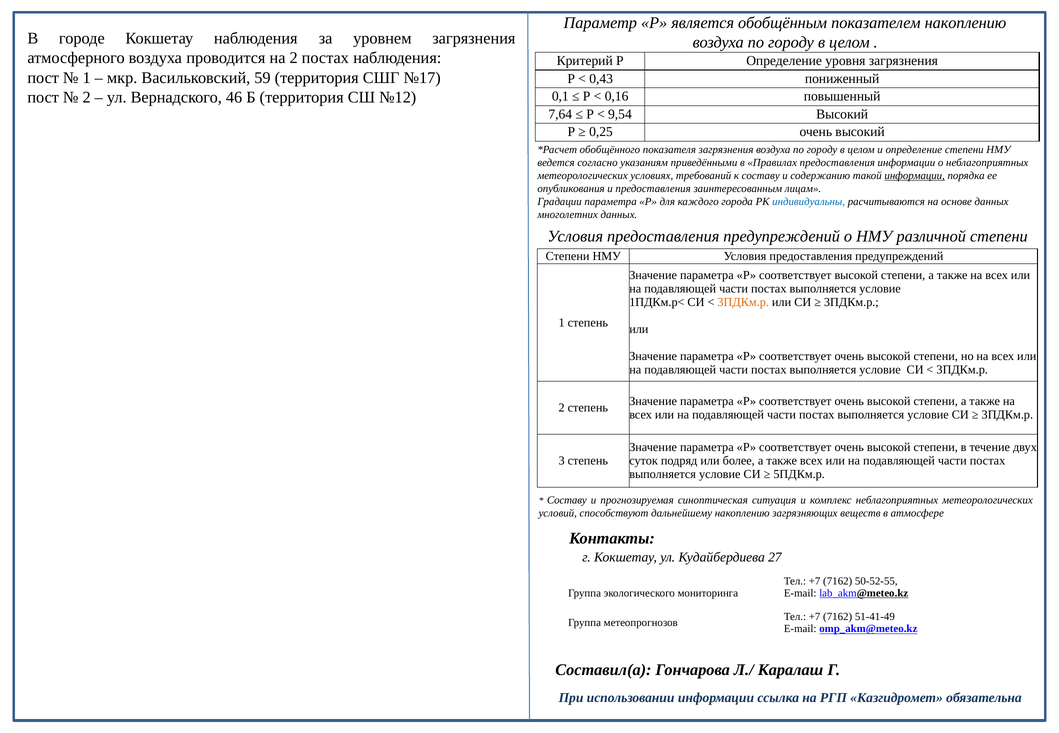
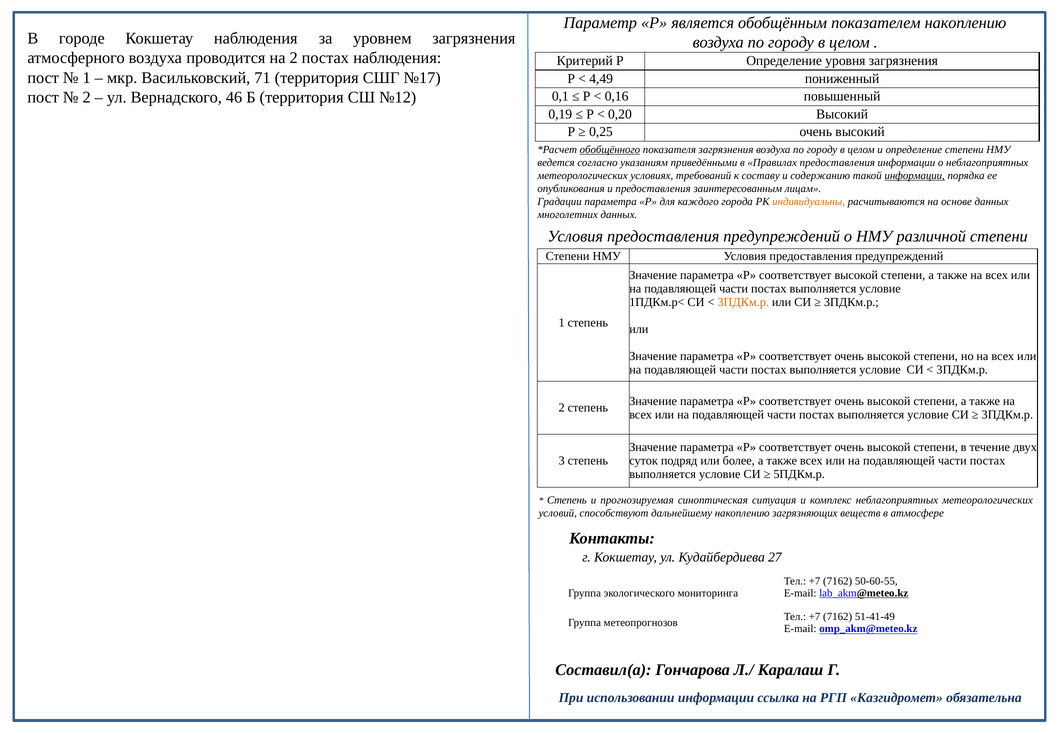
59: 59 -> 71
0,43: 0,43 -> 4,49
7,64: 7,64 -> 0,19
9,54: 9,54 -> 0,20
обобщённого underline: none -> present
индивидуальны colour: blue -> orange
Составу at (567, 500): Составу -> Степень
50-52-55: 50-52-55 -> 50-60-55
